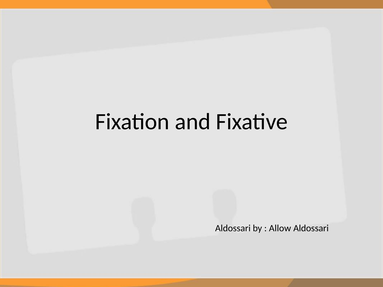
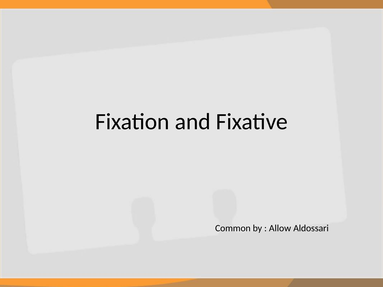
Aldossari at (233, 229): Aldossari -> Common
